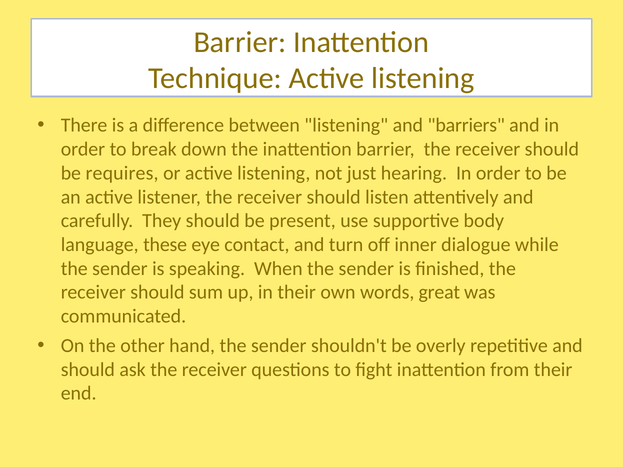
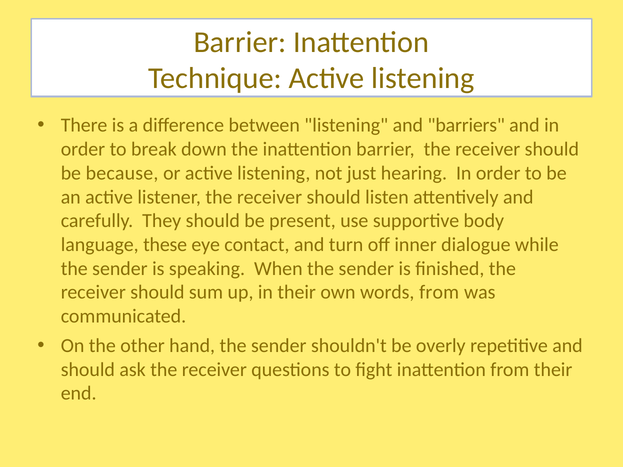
requires: requires -> because
words great: great -> from
